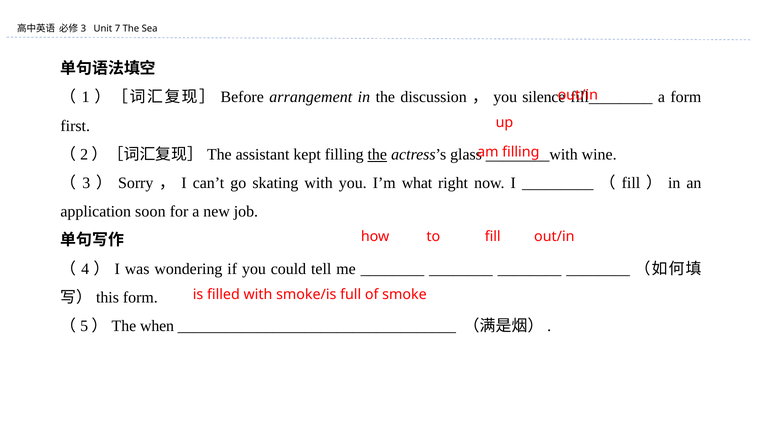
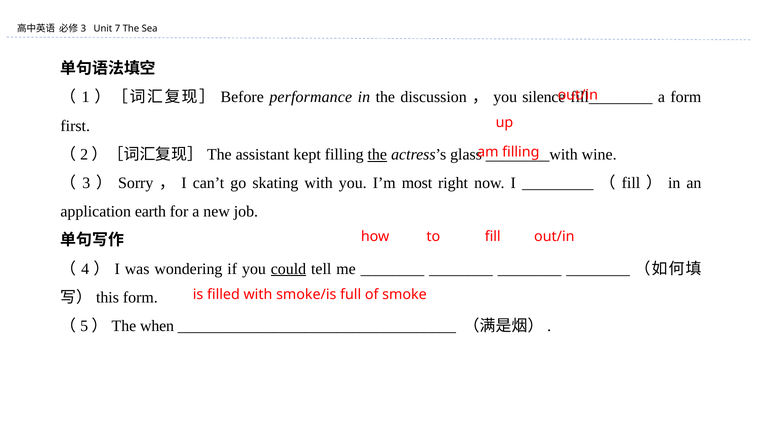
arrangement: arrangement -> performance
what: what -> most
soon: soon -> earth
could underline: none -> present
